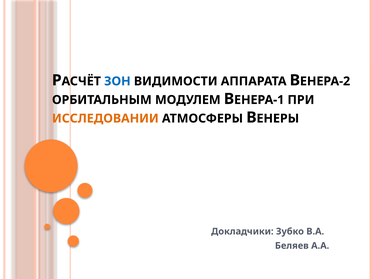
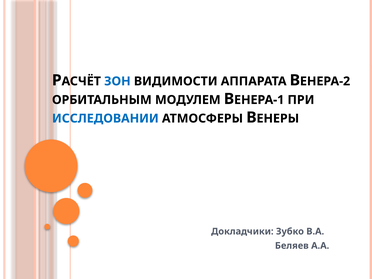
ИССЛЕДОВАНИИ colour: orange -> blue
